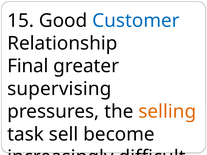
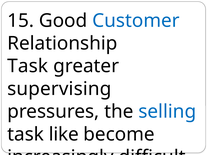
Final at (28, 66): Final -> Task
selling colour: orange -> blue
sell: sell -> like
